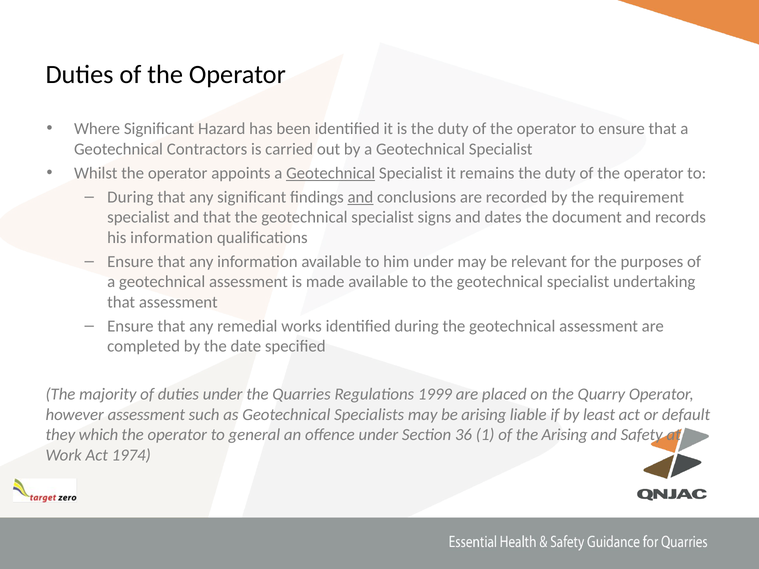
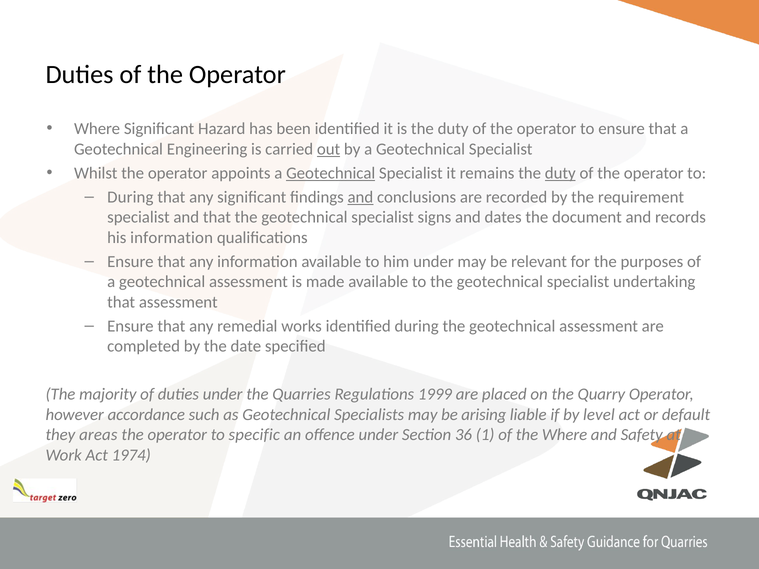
Contractors: Contractors -> Engineering
out underline: none -> present
duty at (560, 173) underline: none -> present
however assessment: assessment -> accordance
least: least -> level
which: which -> areas
general: general -> specific
the Arising: Arising -> Where
